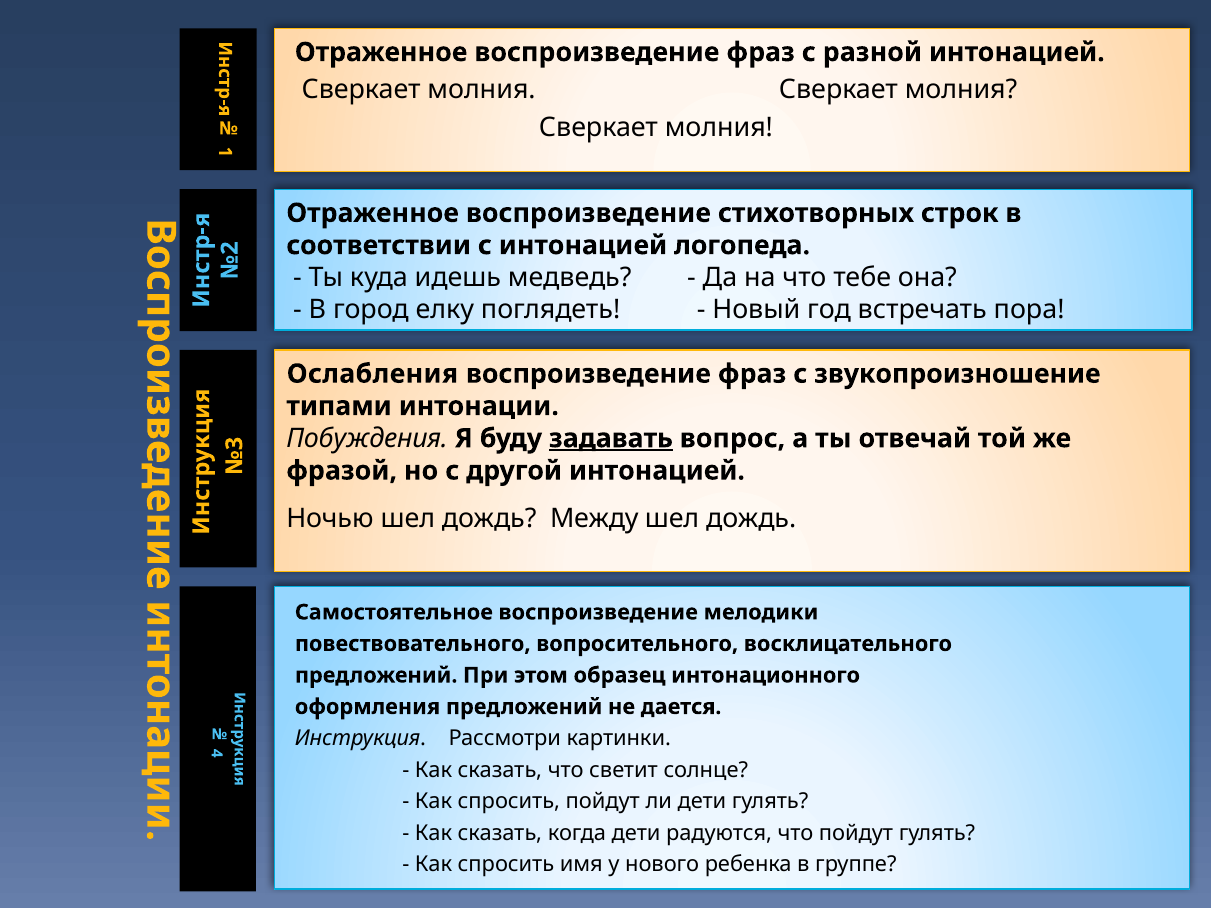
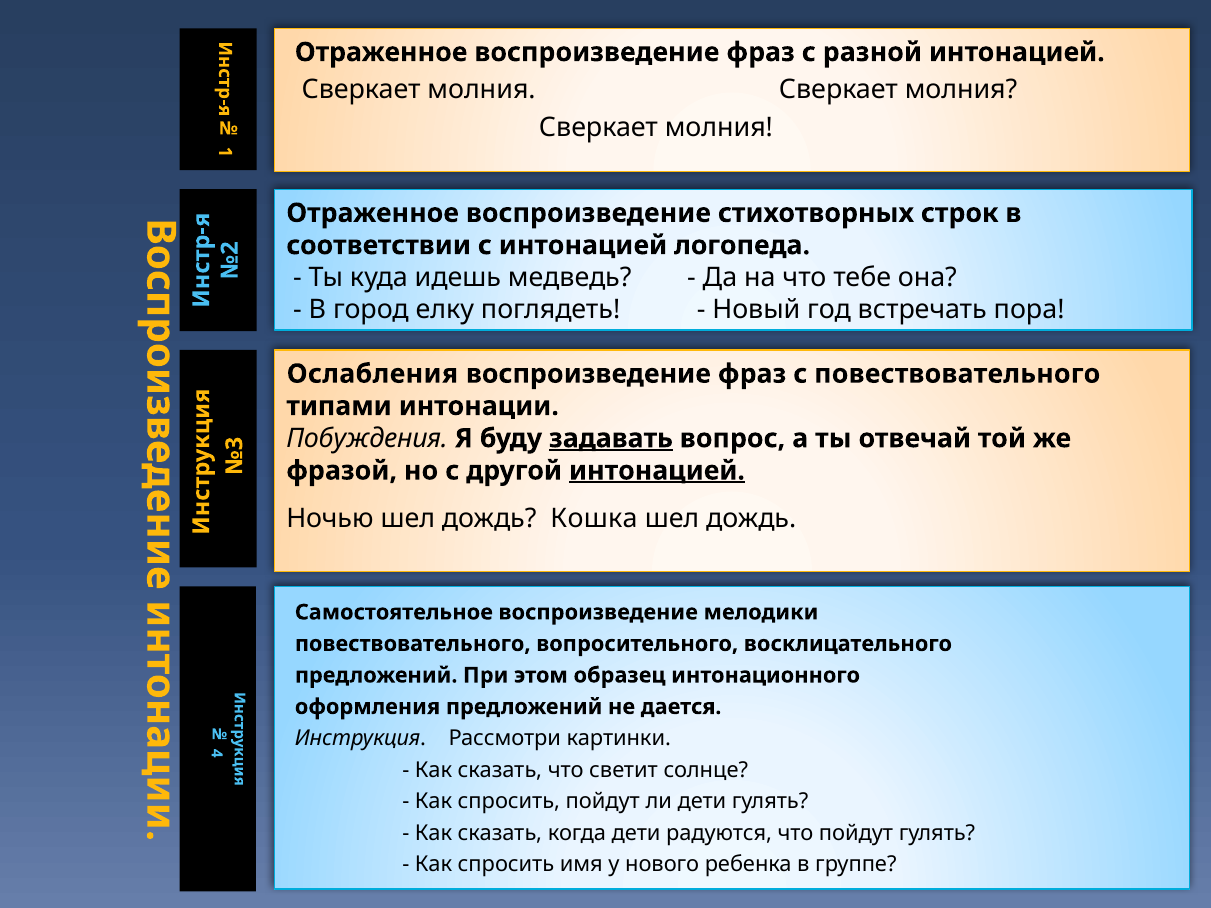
с звукопроизношение: звукопроизношение -> повествовательного
интонацией at (657, 471) underline: none -> present
Между: Между -> Кошка
